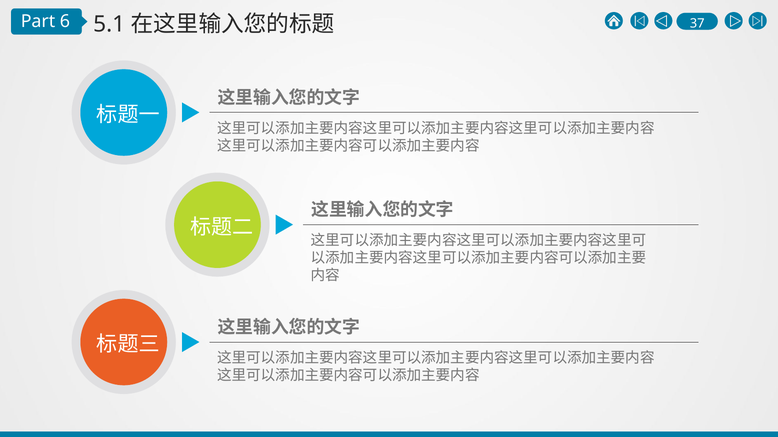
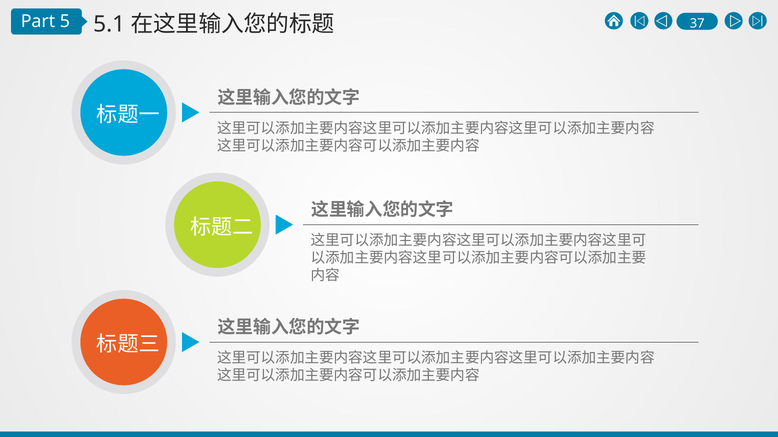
6: 6 -> 5
